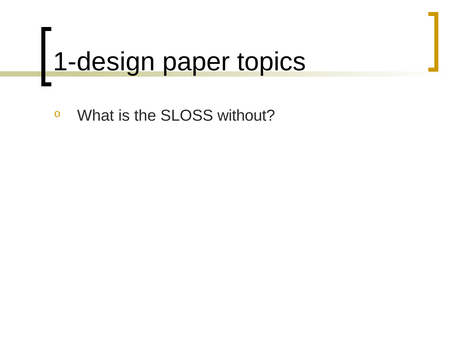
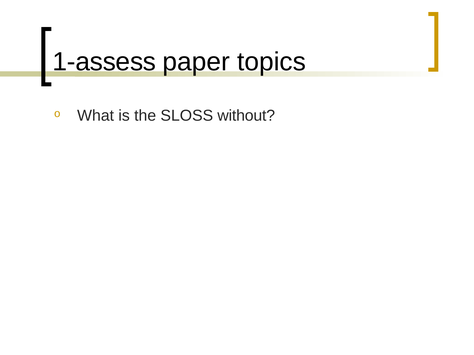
1-design: 1-design -> 1-assess
